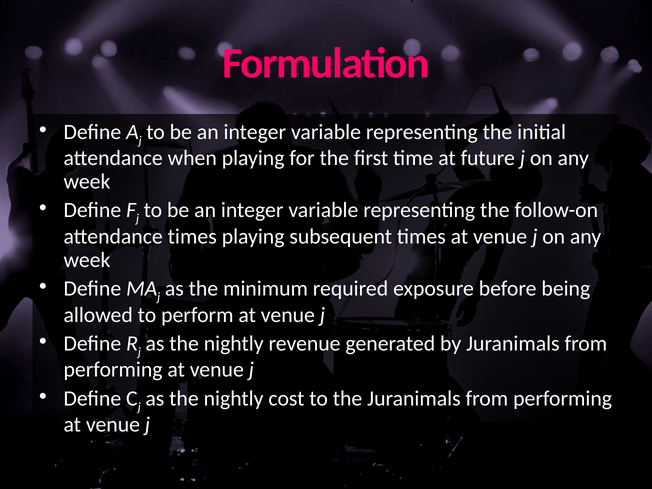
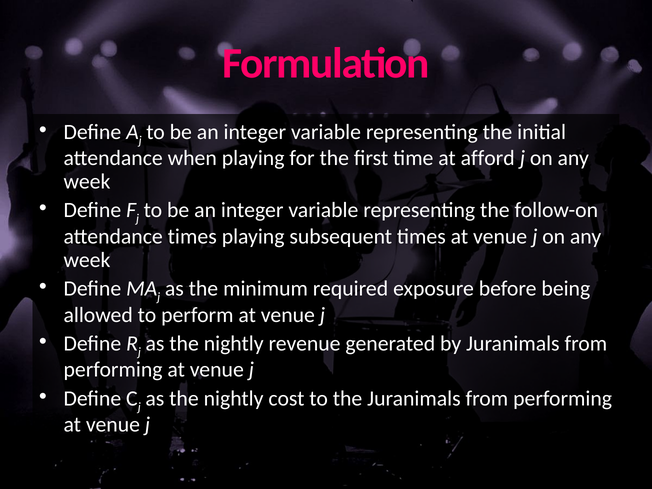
future: future -> afford
